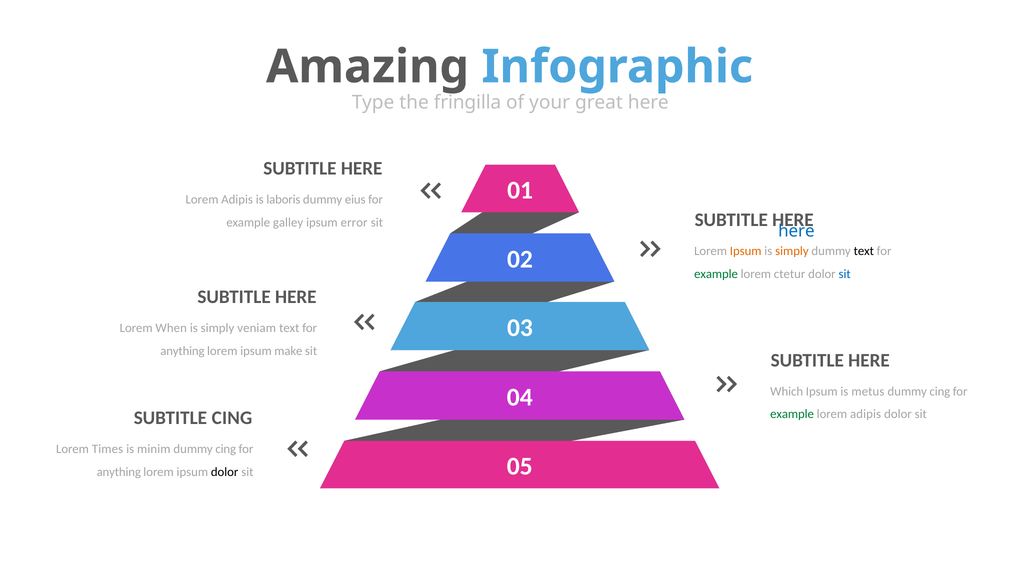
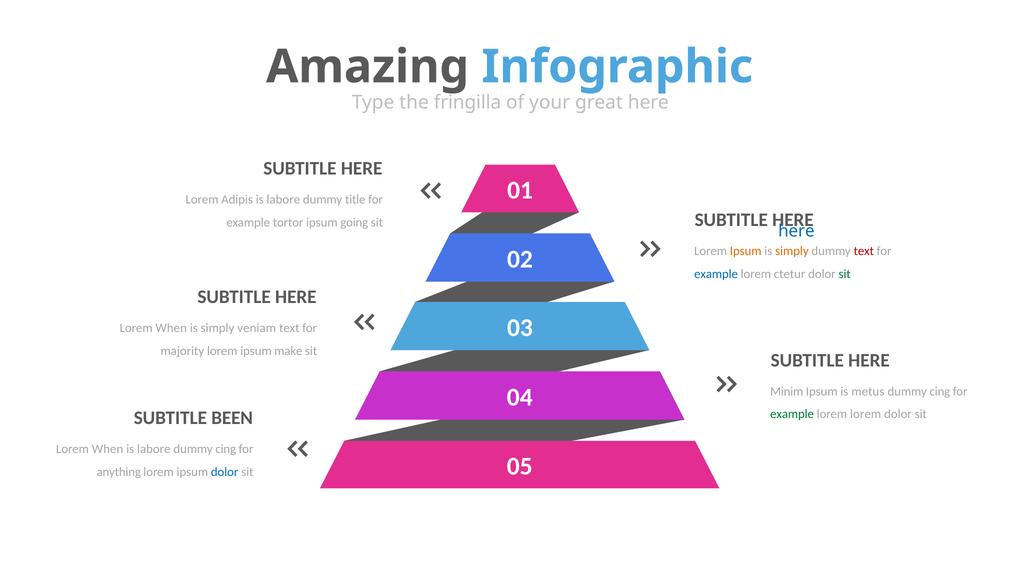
laboris at (283, 200): laboris -> labore
dummy eius: eius -> title
galley: galley -> tortor
error: error -> going
text at (864, 251) colour: black -> red
example at (716, 274) colour: green -> blue
sit at (845, 274) colour: blue -> green
anything at (182, 351): anything -> majority
Which: Which -> Minim
adipis at (866, 414): adipis -> lorem
SUBTITLE CING: CING -> BEEN
Times at (108, 449): Times -> When
minim at (154, 449): minim -> labore
dolor at (225, 472) colour: black -> blue
